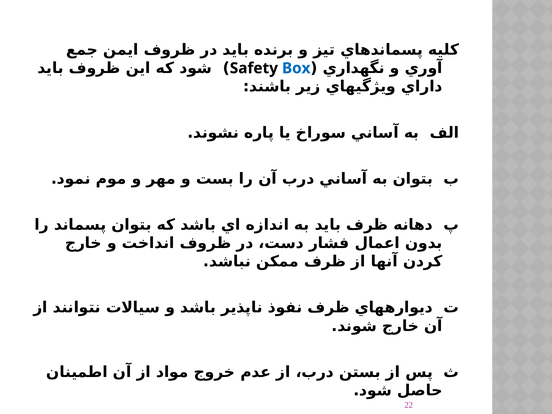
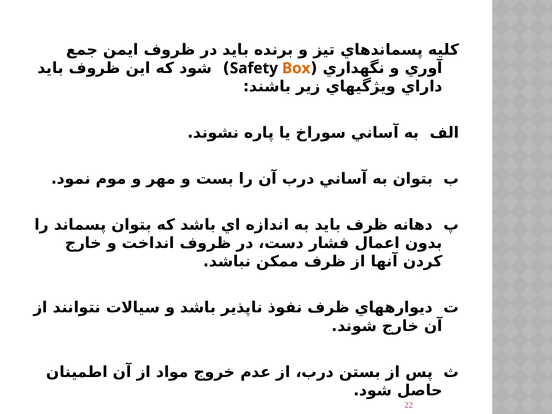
Box colour: blue -> orange
